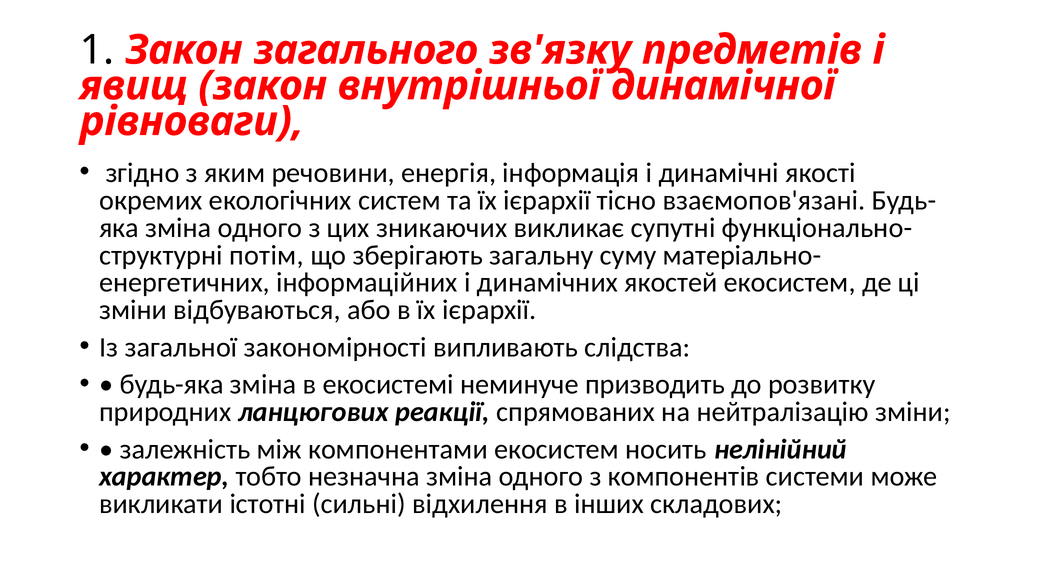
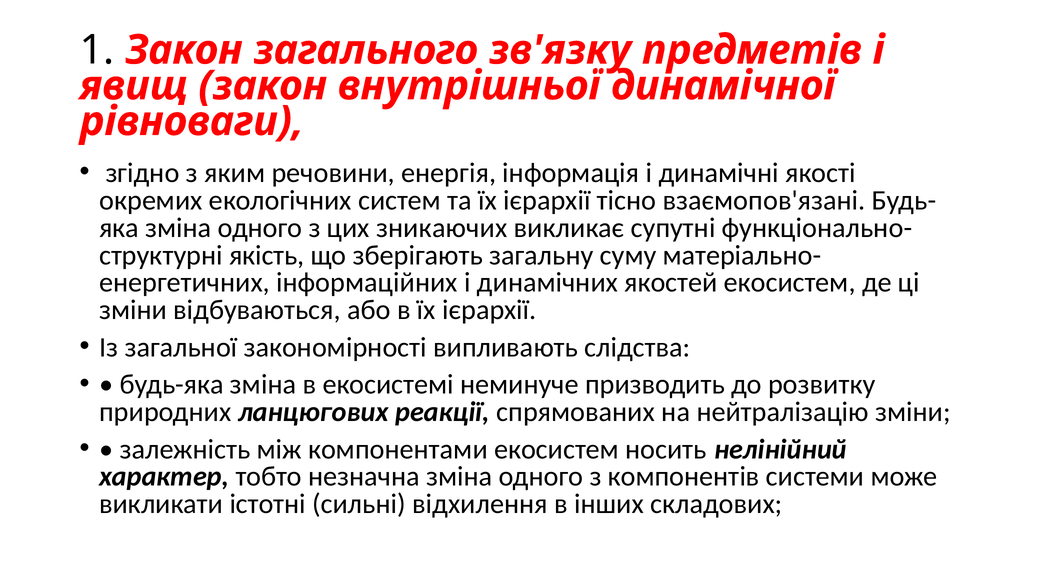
потім: потім -> якість
